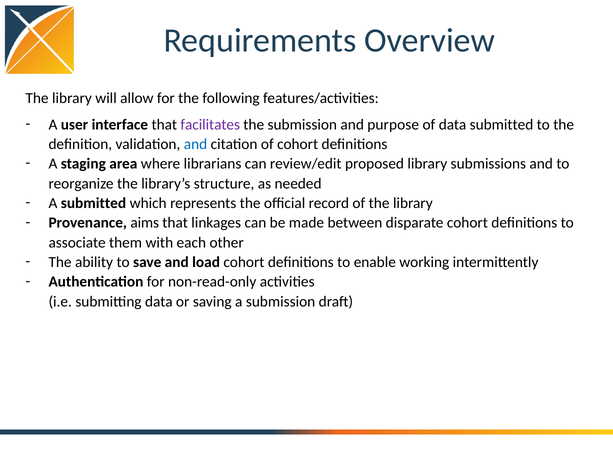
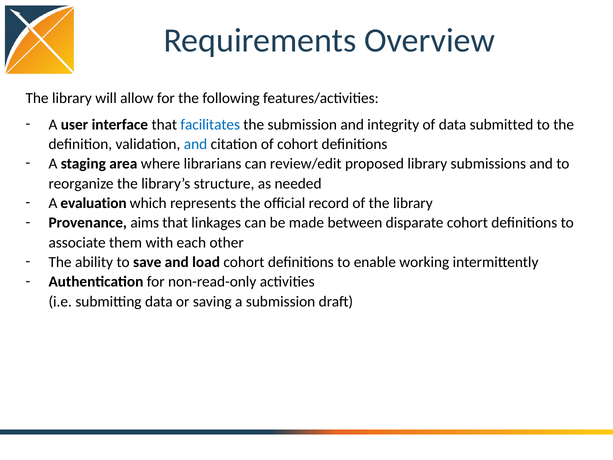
facilitates colour: purple -> blue
purpose: purpose -> integrity
A submitted: submitted -> evaluation
